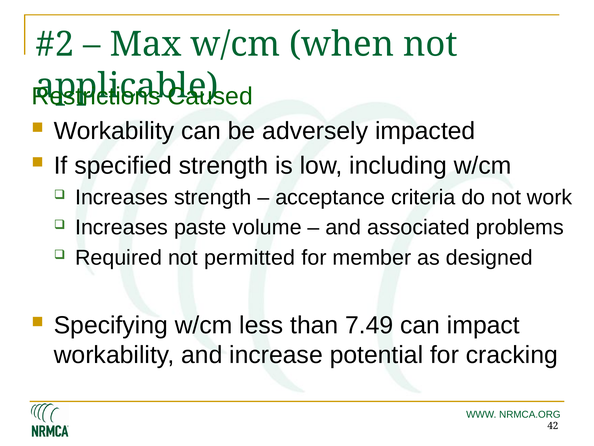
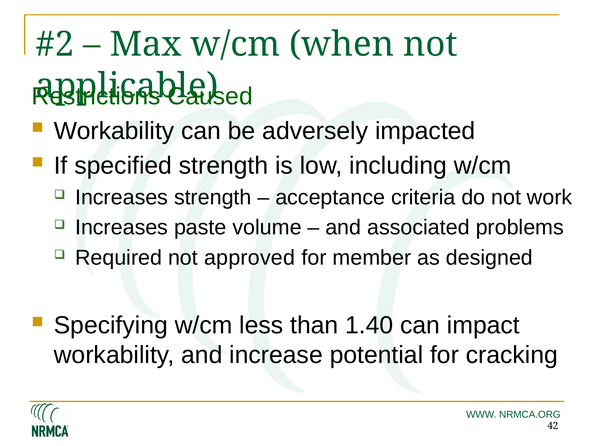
permitted: permitted -> approved
7.49: 7.49 -> 1.40
